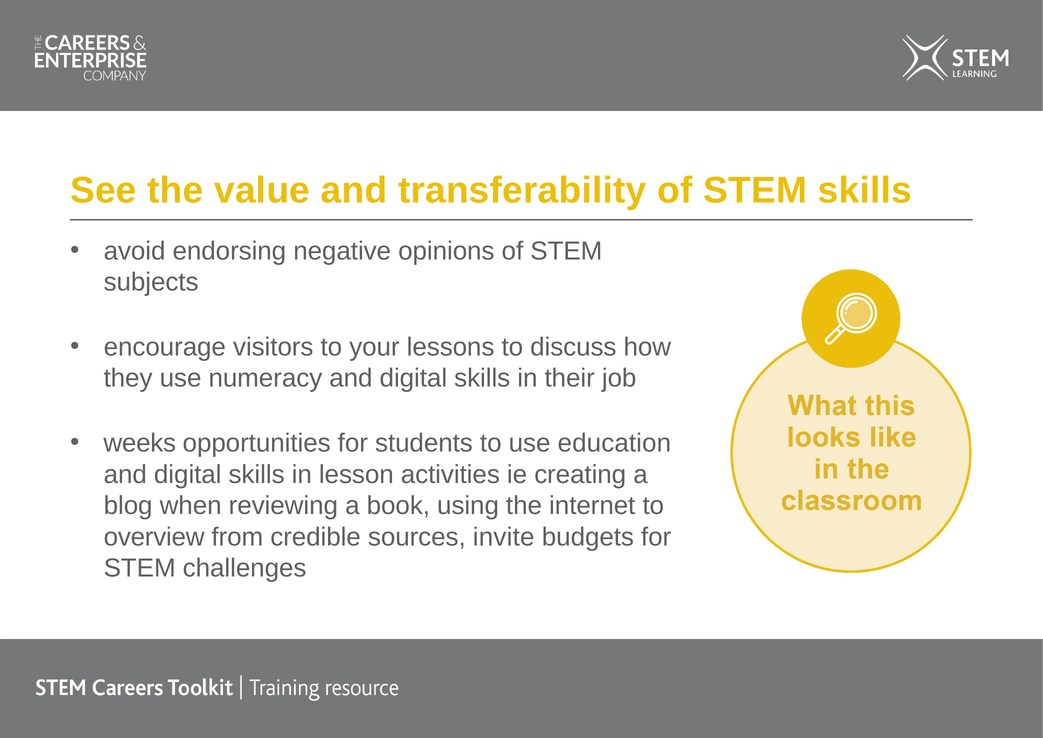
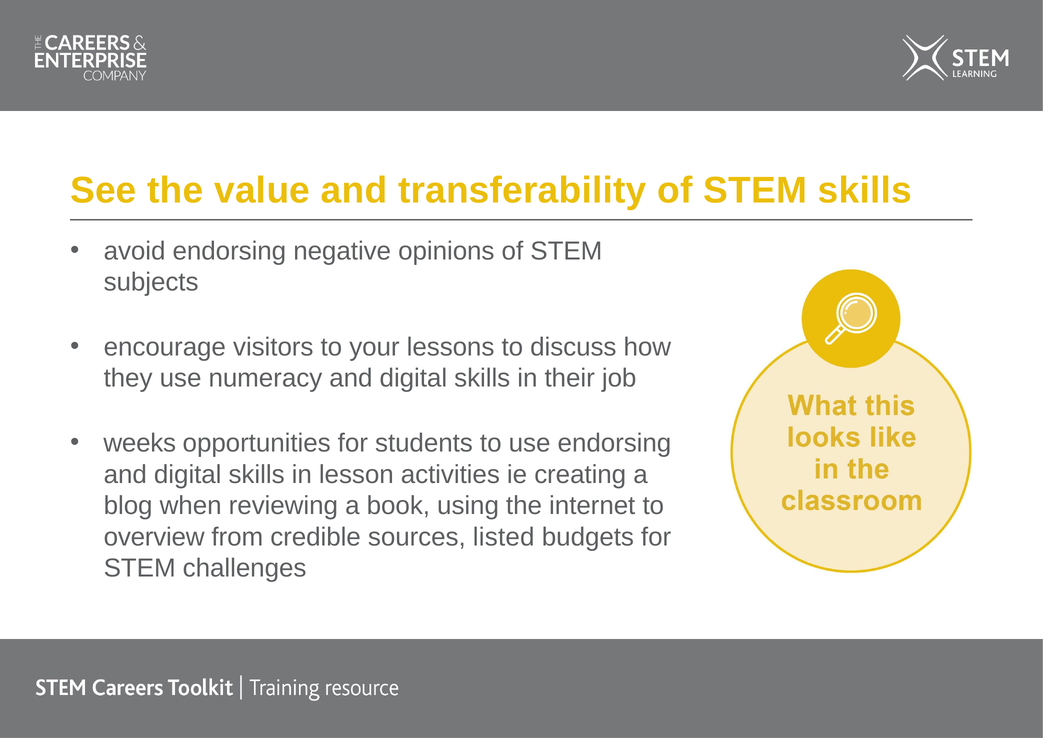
use education: education -> endorsing
invite: invite -> listed
